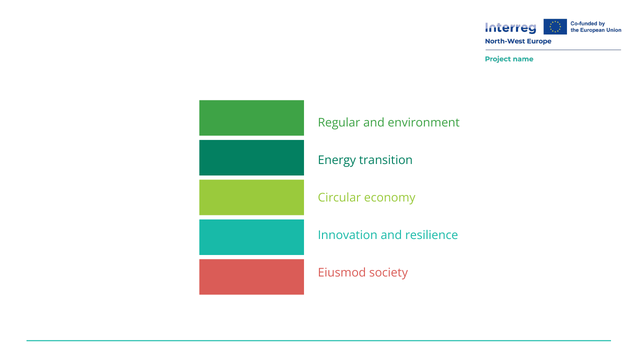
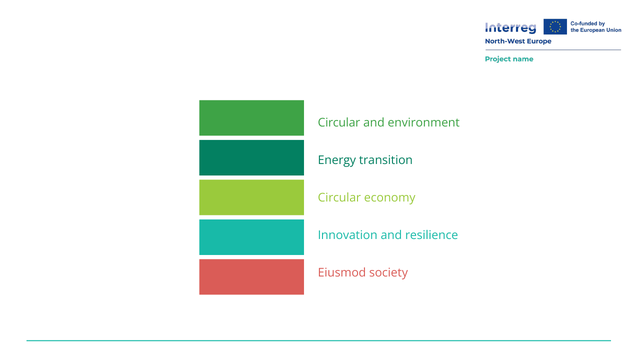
Regular at (339, 123): Regular -> Circular
